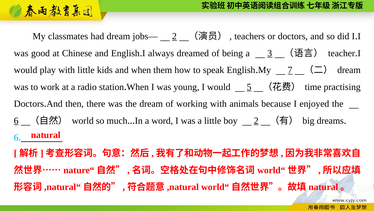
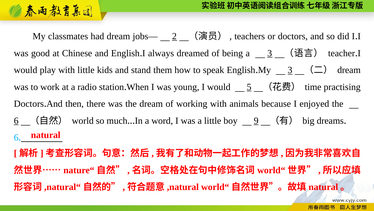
and when: when -> stand
My 7: 7 -> 3
boy 2: 2 -> 9
